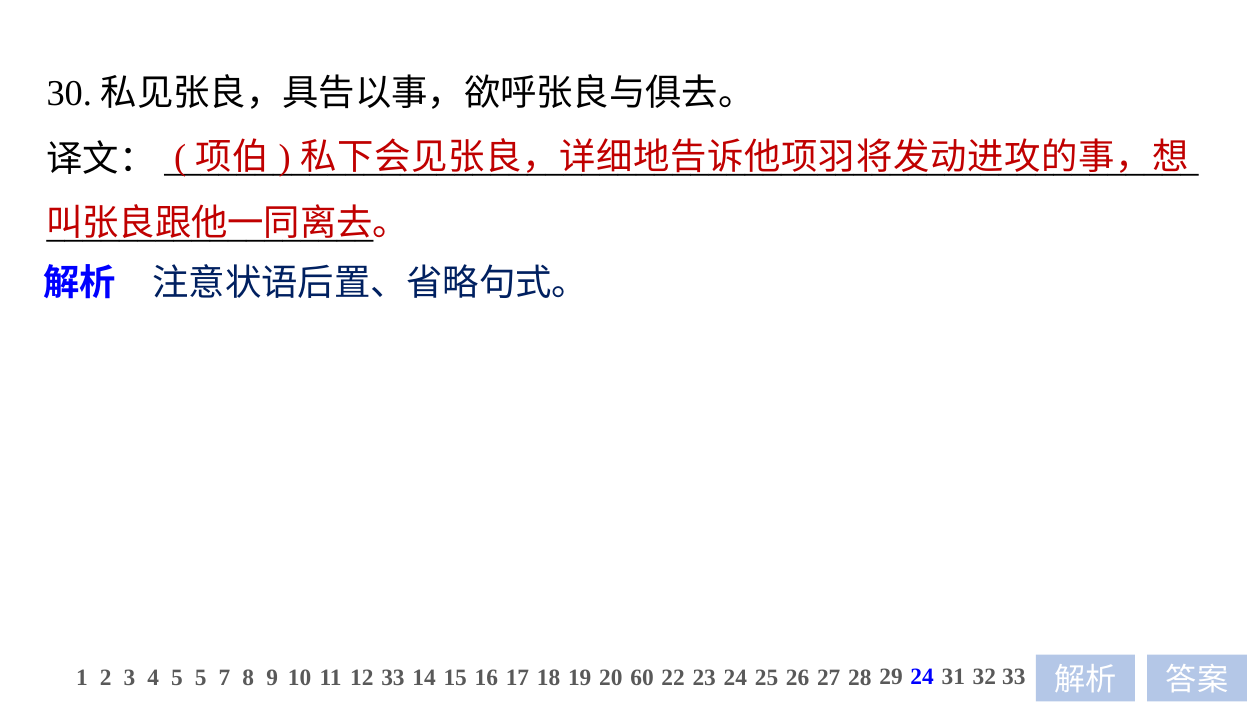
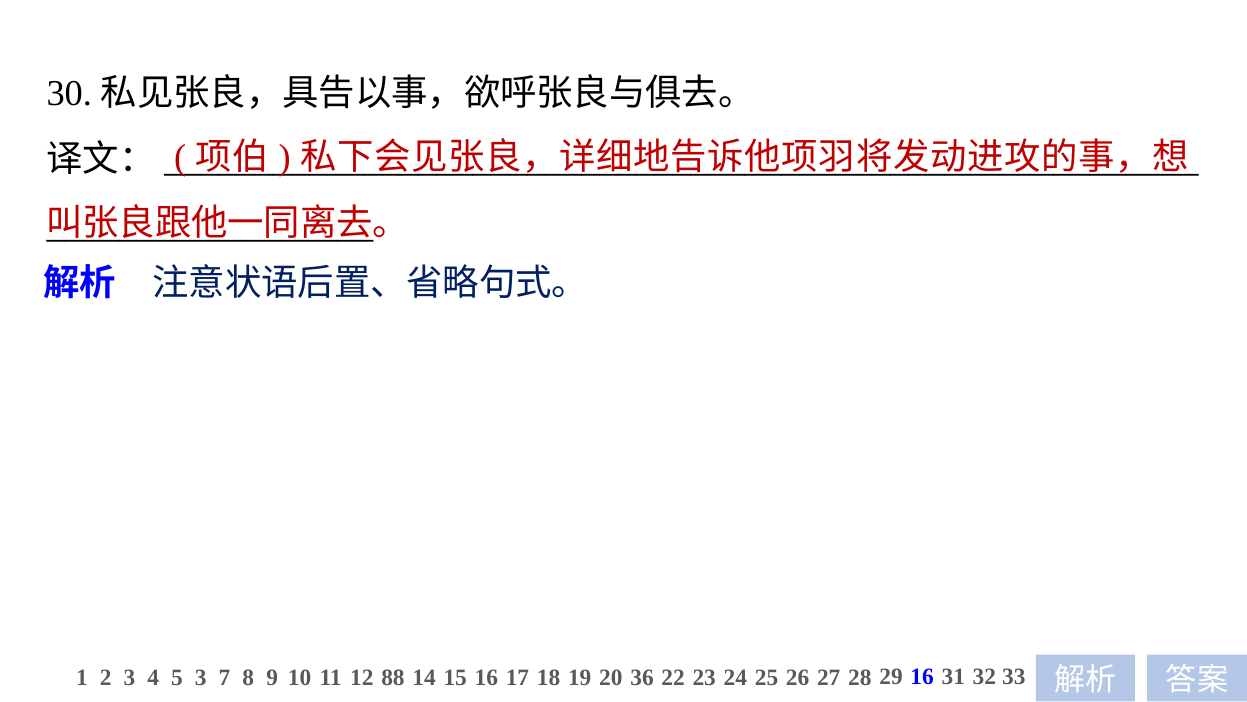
5 5: 5 -> 3
12 33: 33 -> 88
60: 60 -> 36
29 24: 24 -> 16
